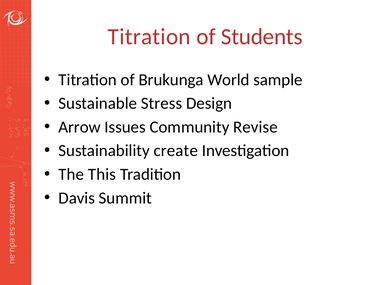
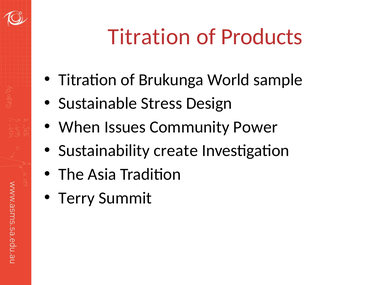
Students: Students -> Products
Arrow: Arrow -> When
Revise: Revise -> Power
This: This -> Asia
Davis: Davis -> Terry
